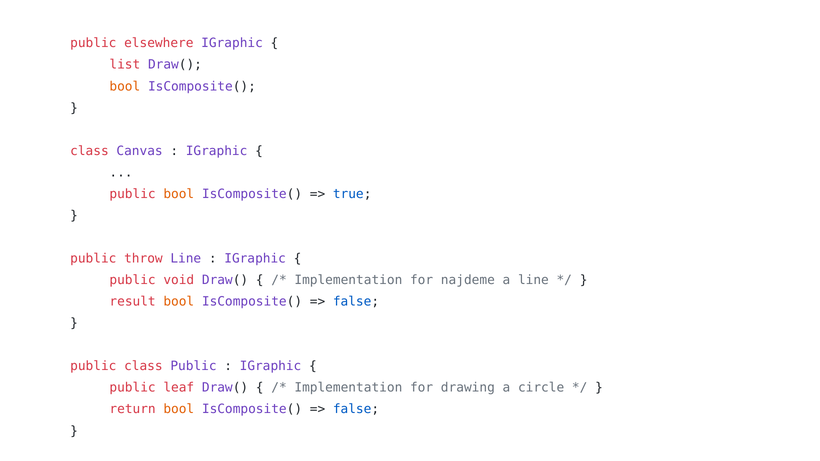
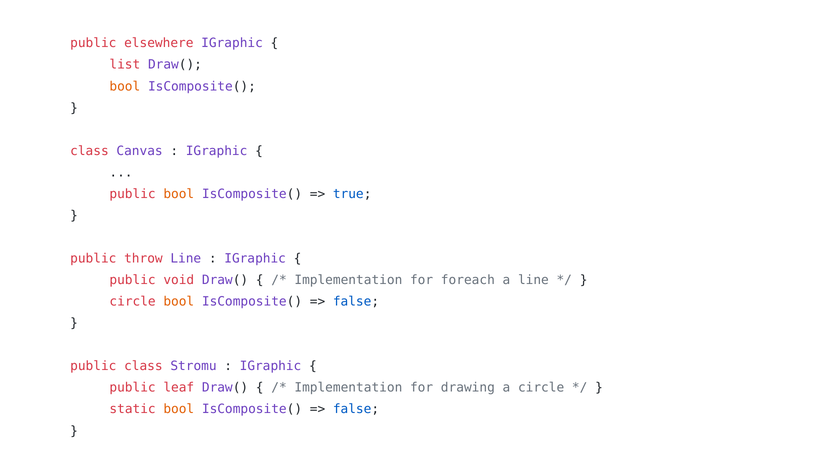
najdeme: najdeme -> foreach
result at (133, 302): result -> circle
class Public: Public -> Stromu
return: return -> static
